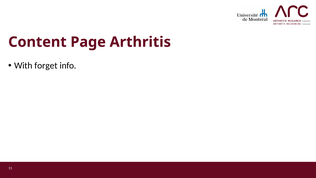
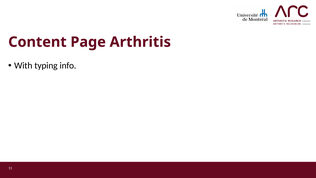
forget: forget -> typing
